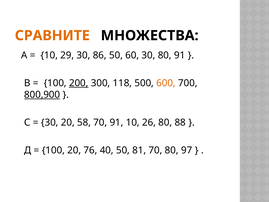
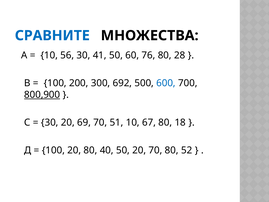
СРАВНИТЕ colour: orange -> blue
29: 29 -> 56
86: 86 -> 41
60 30: 30 -> 76
80 91: 91 -> 28
200 underline: present -> none
118: 118 -> 692
600 colour: orange -> blue
58: 58 -> 69
70 91: 91 -> 51
26: 26 -> 67
88: 88 -> 18
20 76: 76 -> 80
50 81: 81 -> 20
97: 97 -> 52
